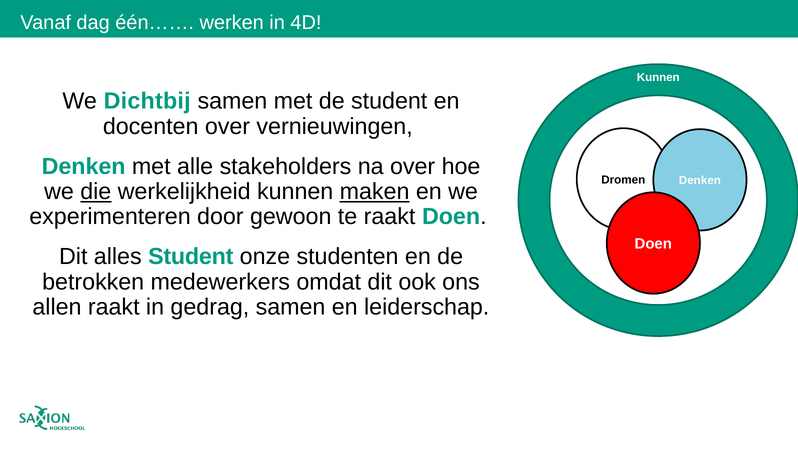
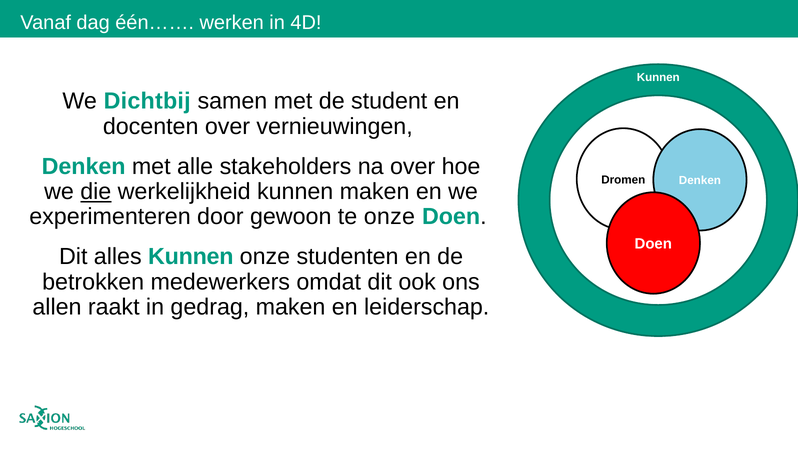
maken at (375, 192) underline: present -> none
te raakt: raakt -> onze
alles Student: Student -> Kunnen
gedrag samen: samen -> maken
